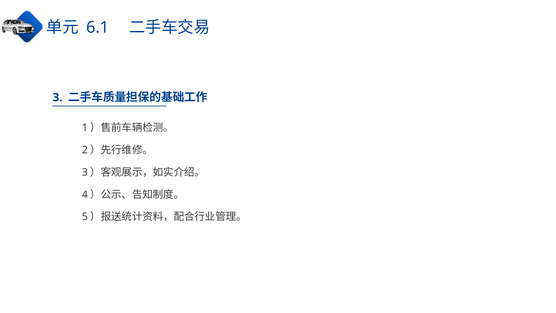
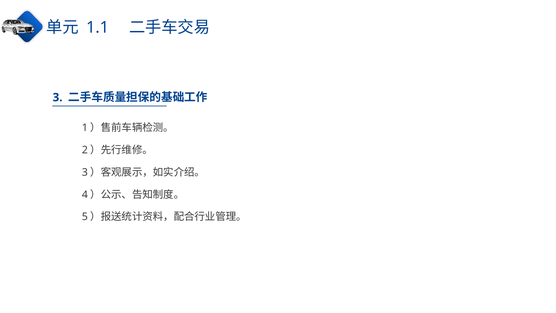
6.1: 6.1 -> 1.1
